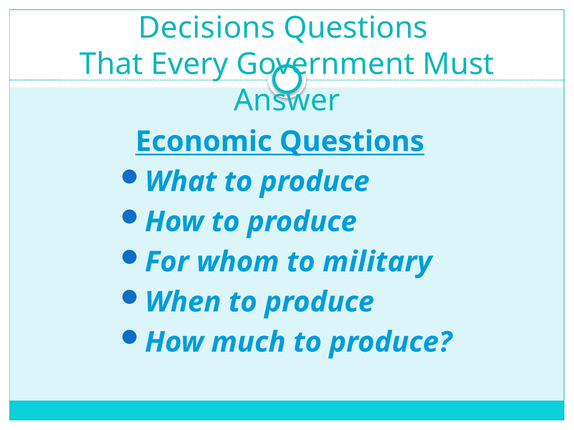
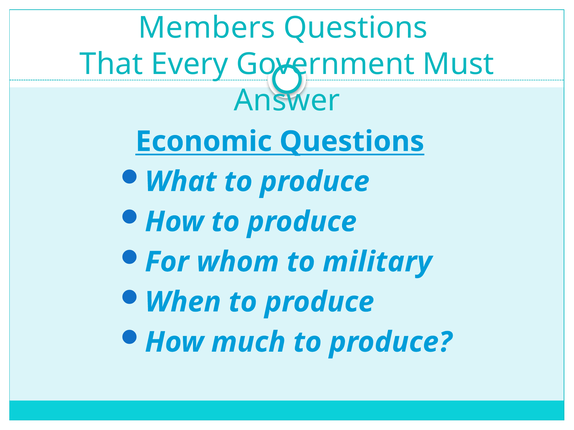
Decisions: Decisions -> Members
